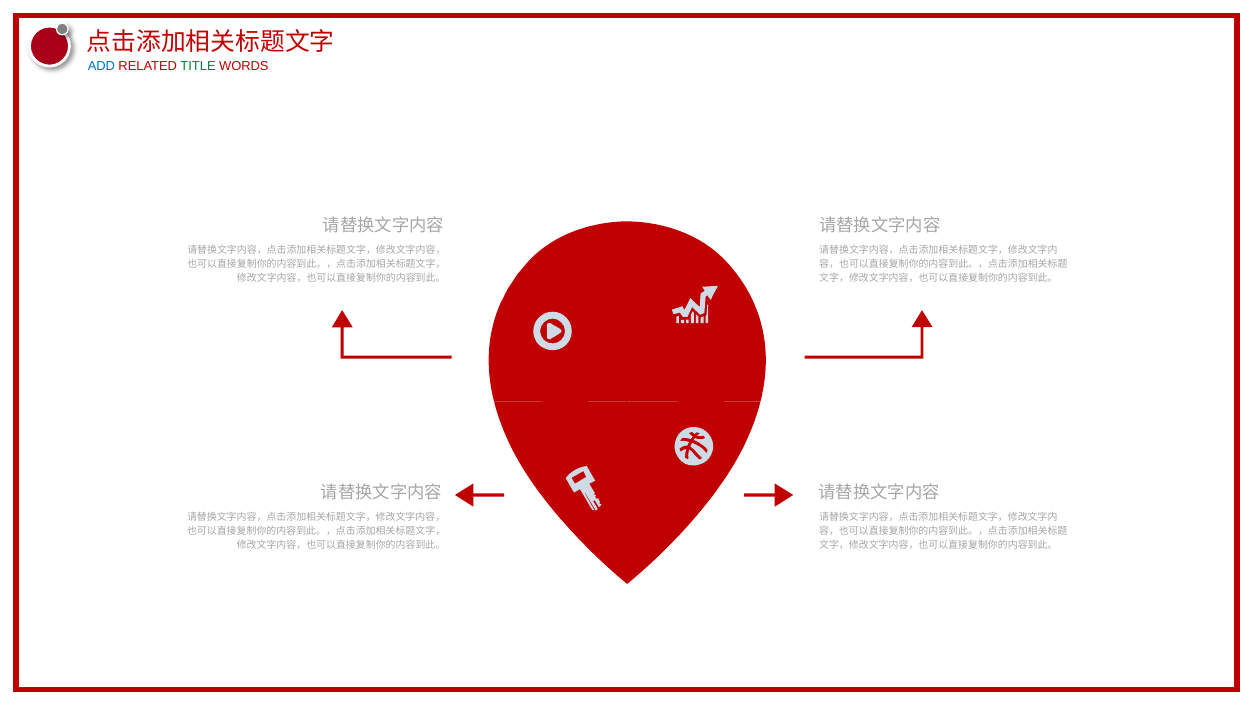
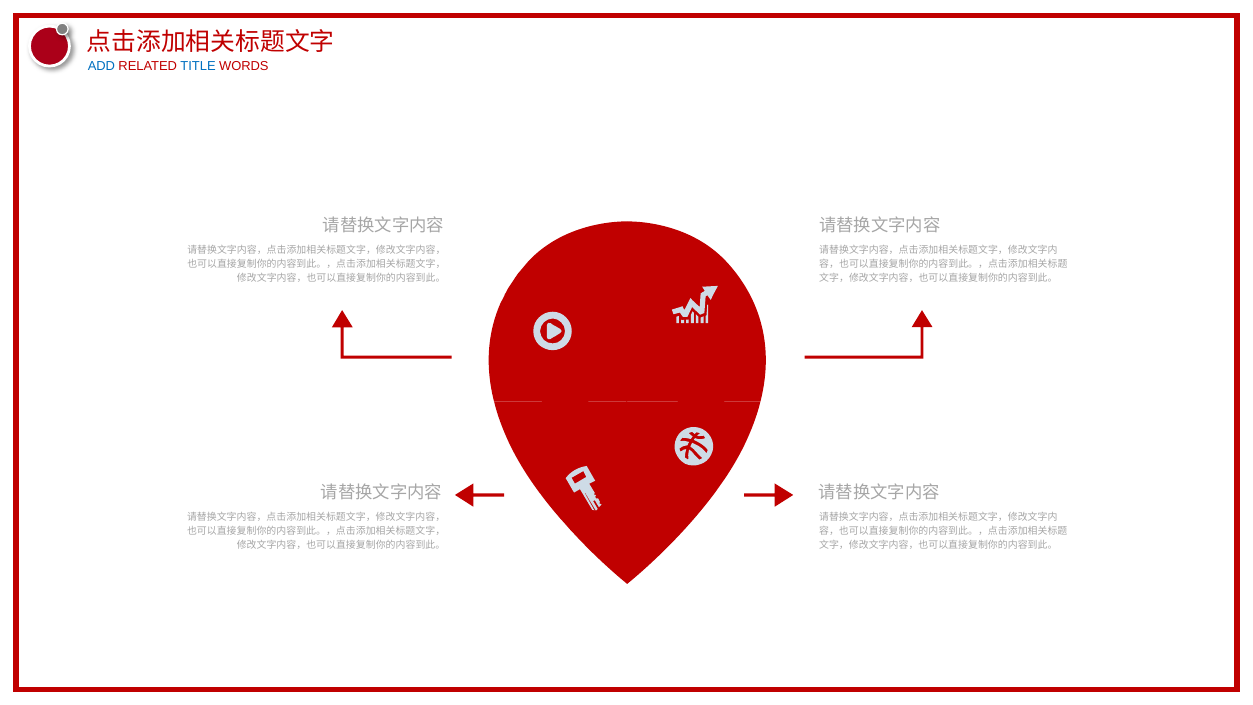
TITLE colour: green -> blue
